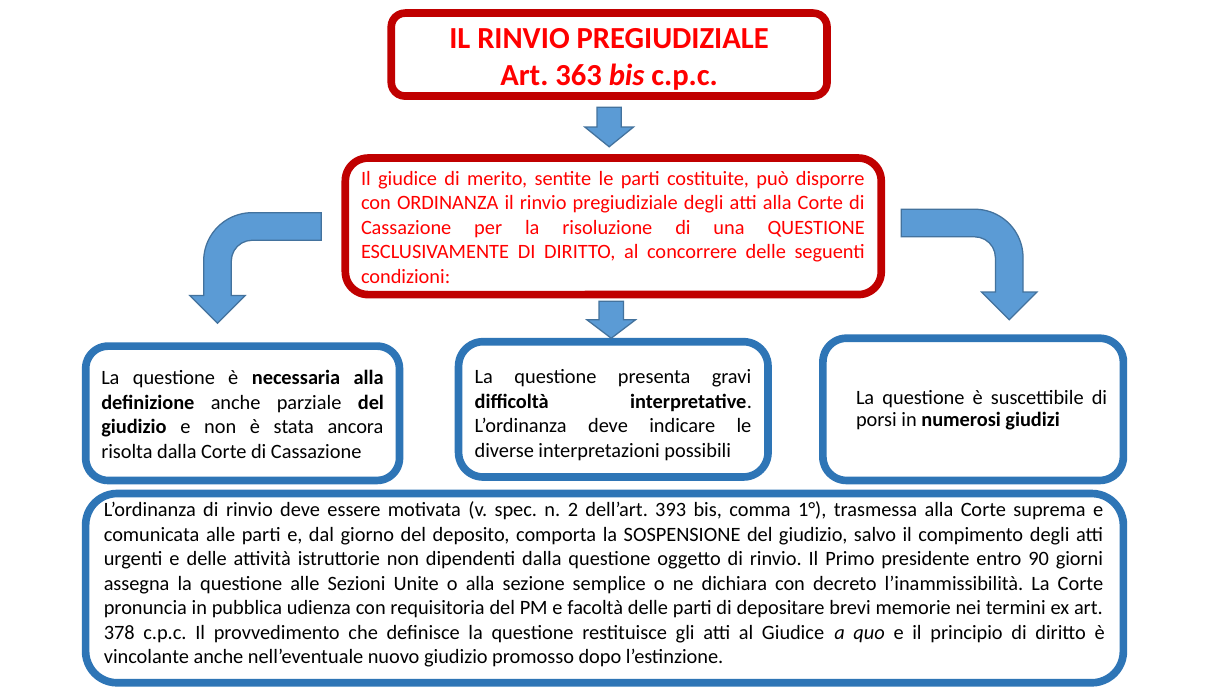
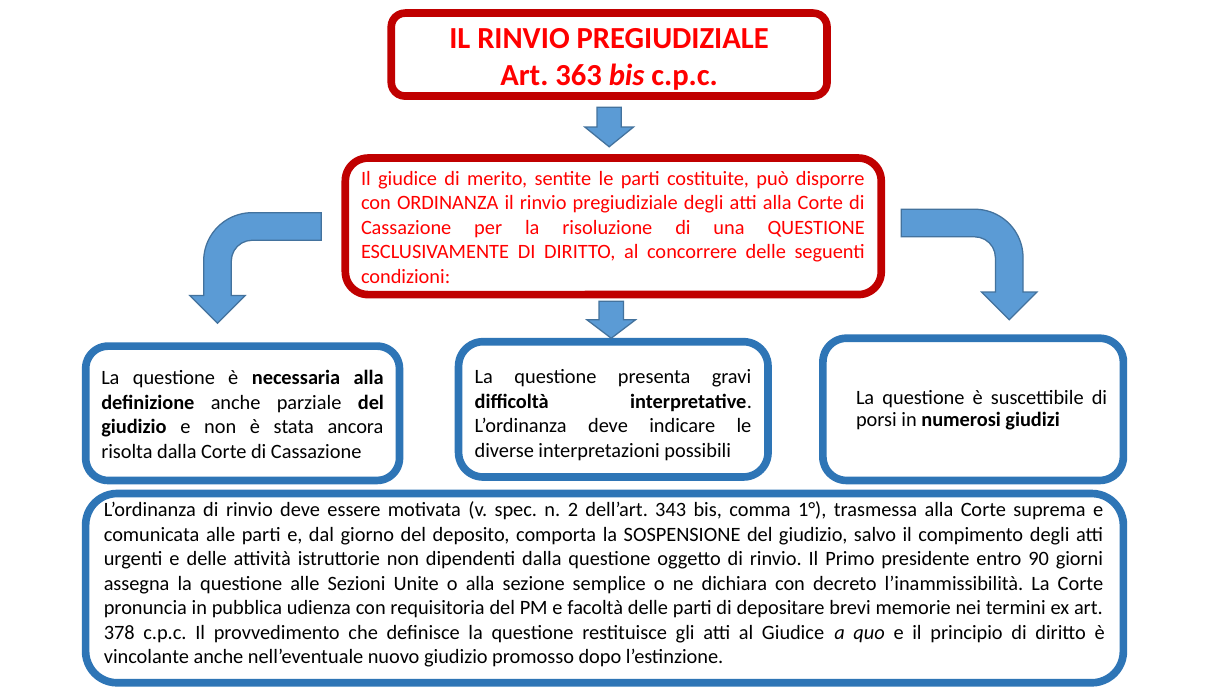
393: 393 -> 343
